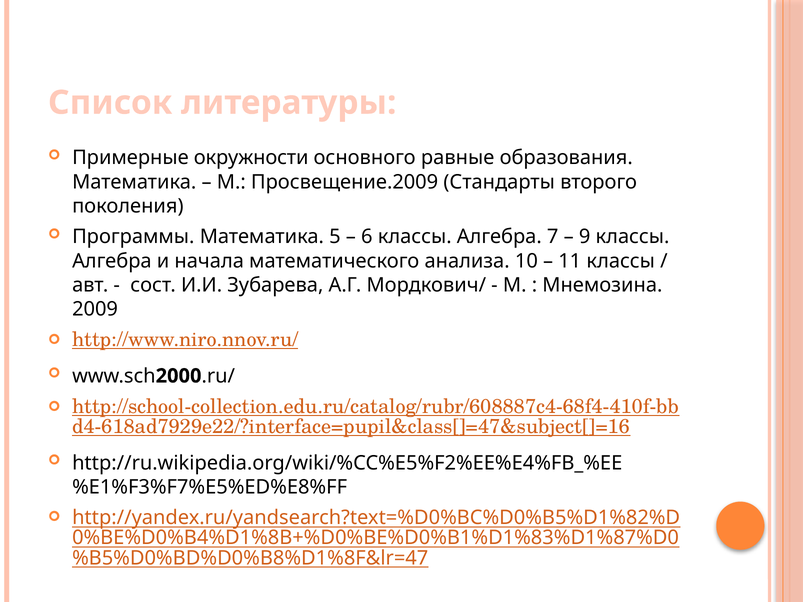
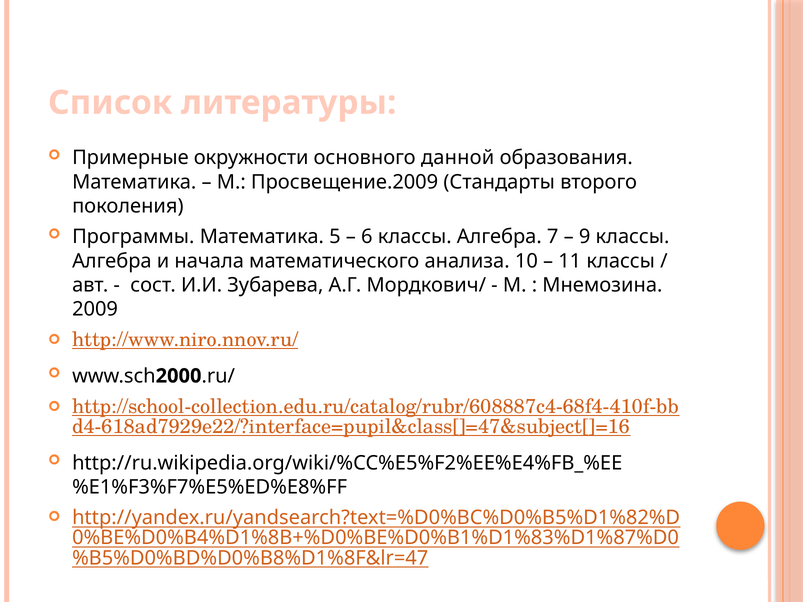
равные: равные -> данной
